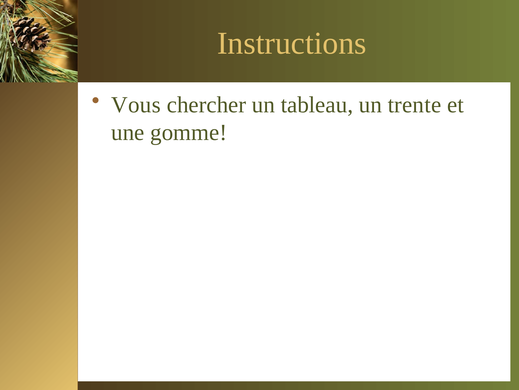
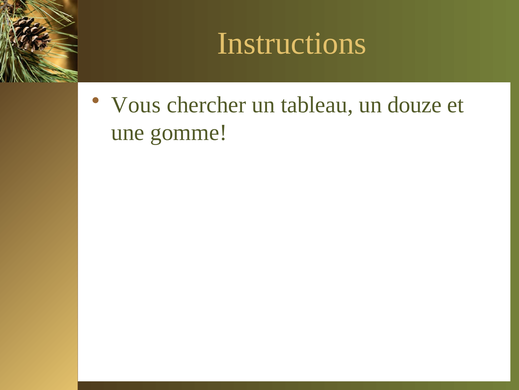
trente: trente -> douze
